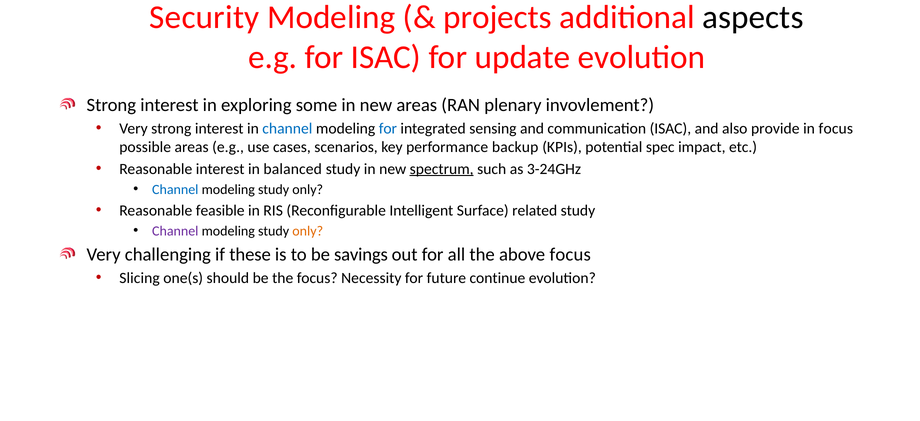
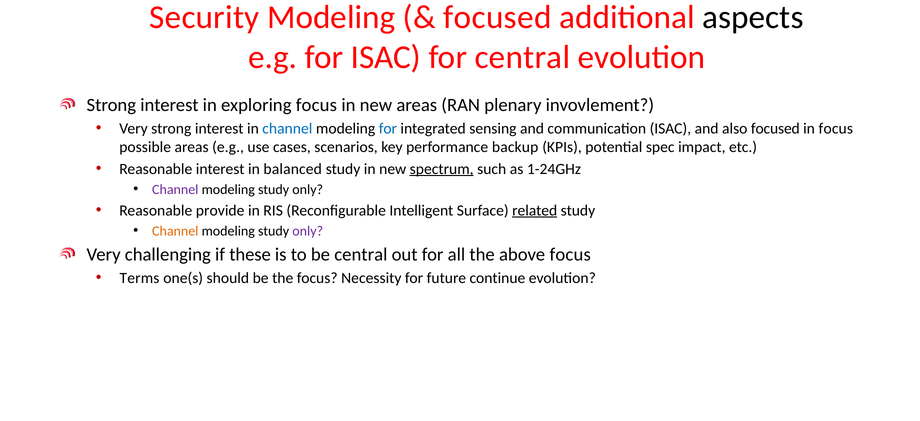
projects at (498, 17): projects -> focused
for update: update -> central
exploring some: some -> focus
also provide: provide -> focused
3-24GHz: 3-24GHz -> 1-24GHz
Channel at (175, 189) colour: blue -> purple
feasible: feasible -> provide
related underline: none -> present
Channel at (175, 231) colour: purple -> orange
only at (308, 231) colour: orange -> purple
be savings: savings -> central
Slicing: Slicing -> Terms
